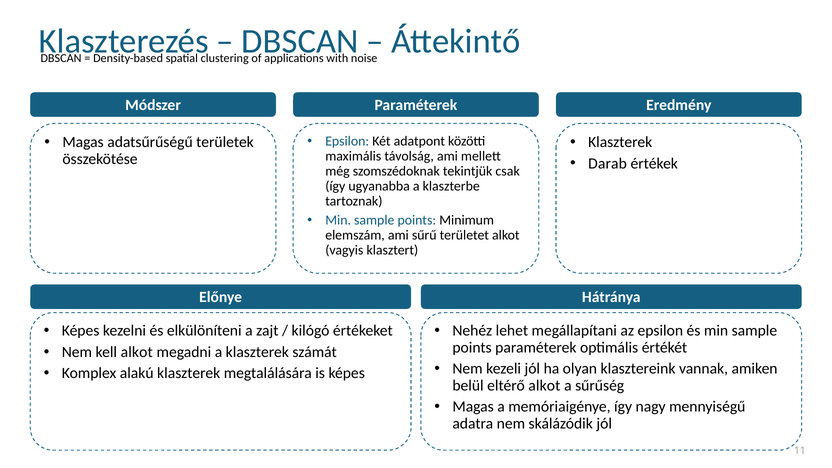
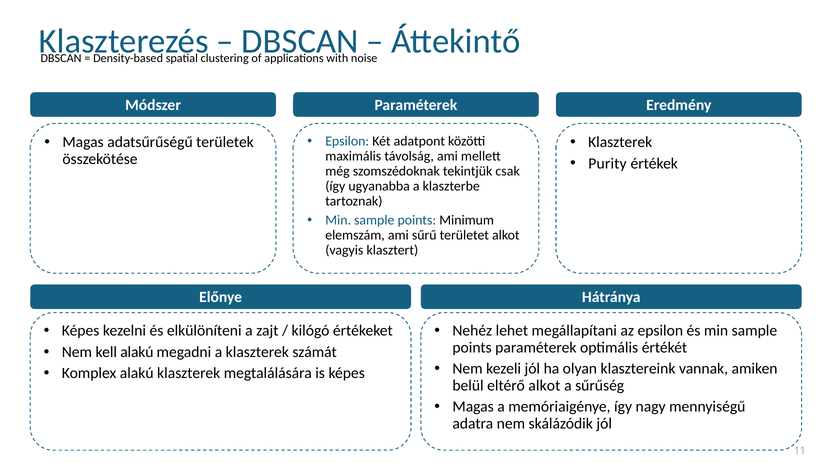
Darab: Darab -> Purity
kell alkot: alkot -> alakú
